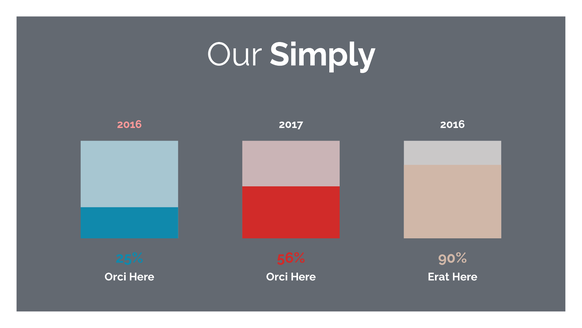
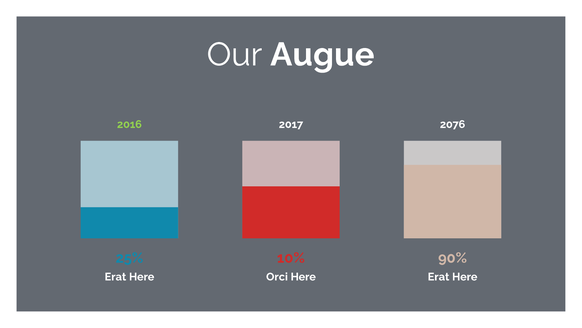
Simply: Simply -> Augue
2016 at (129, 124) colour: pink -> light green
2017 2016: 2016 -> 2076
56%: 56% -> 10%
Orci at (115, 276): Orci -> Erat
